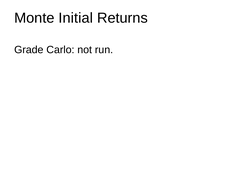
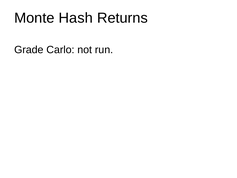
Initial: Initial -> Hash
